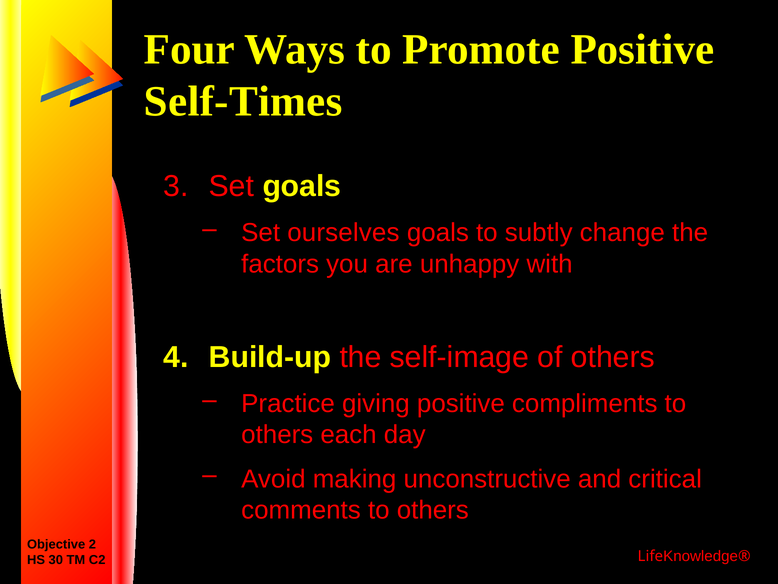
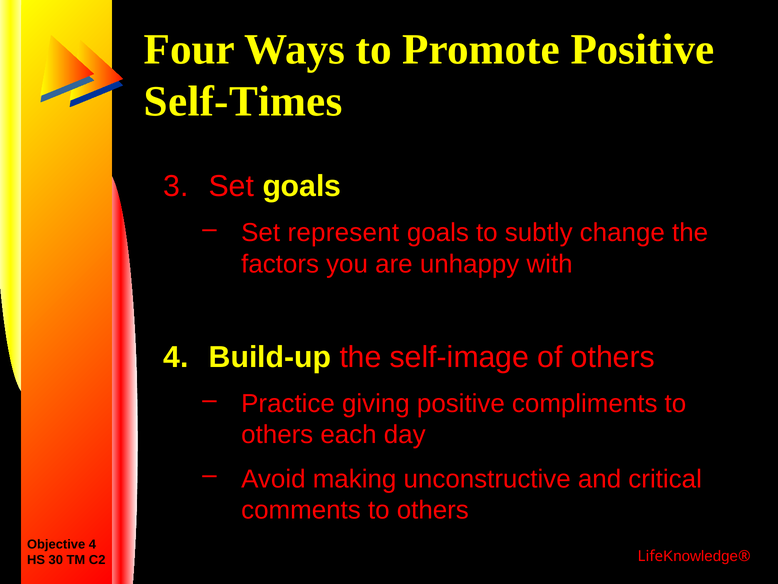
ourselves: ourselves -> represent
Objective 2: 2 -> 4
